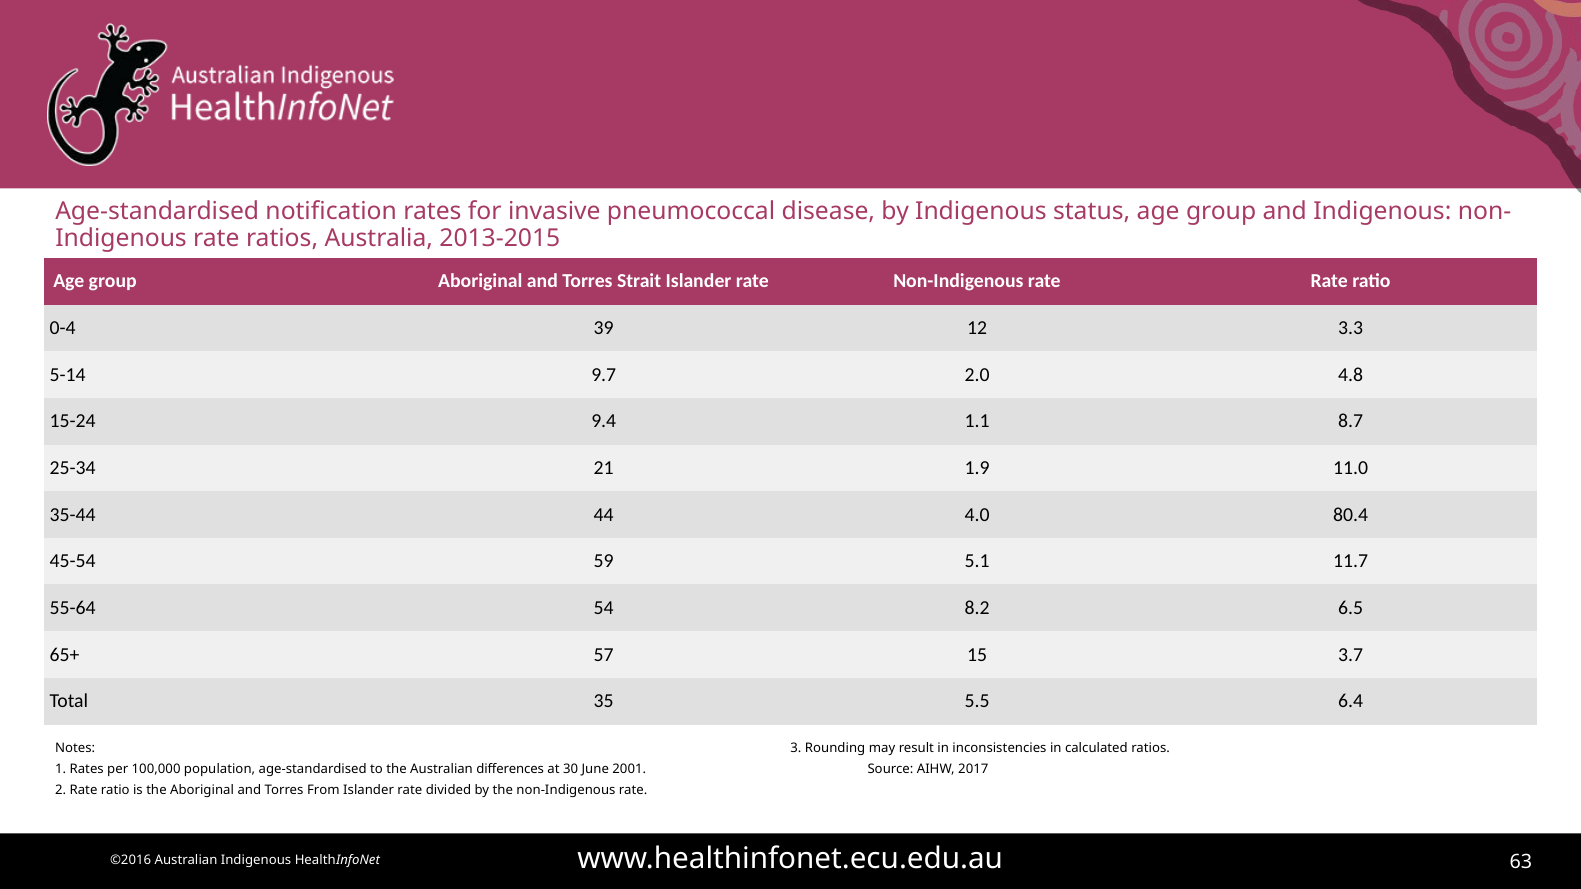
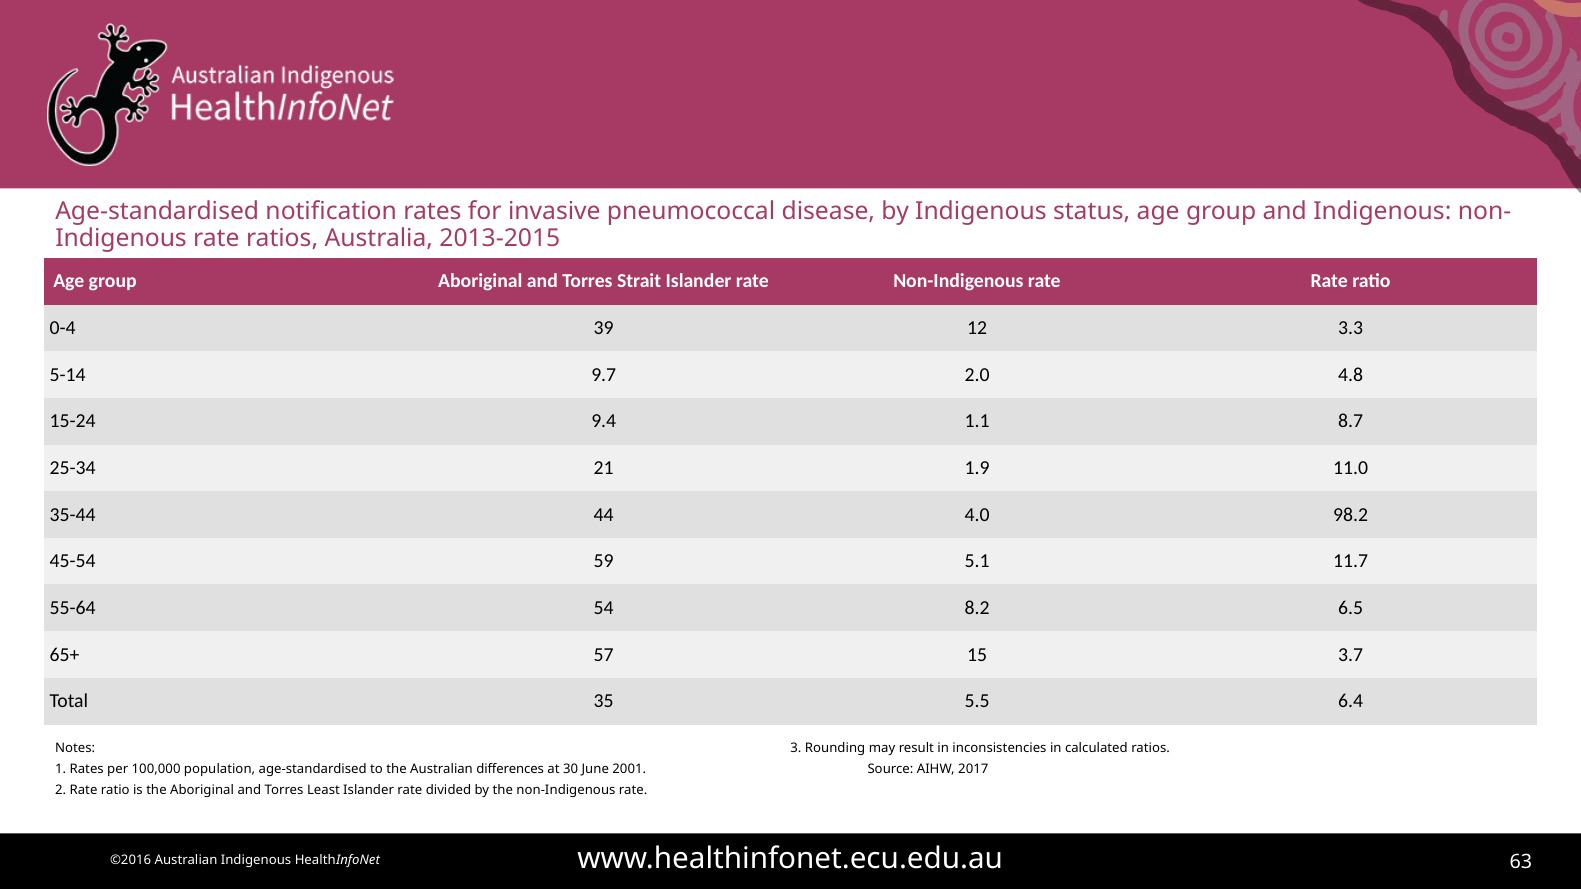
80.4: 80.4 -> 98.2
From: From -> Least
